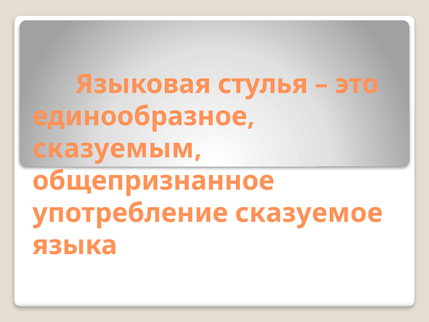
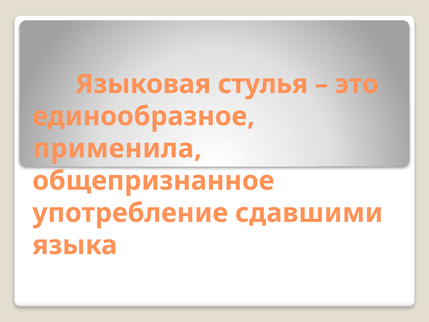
сказуемым: сказуемым -> применила
сказуемое: сказуемое -> сдавшими
